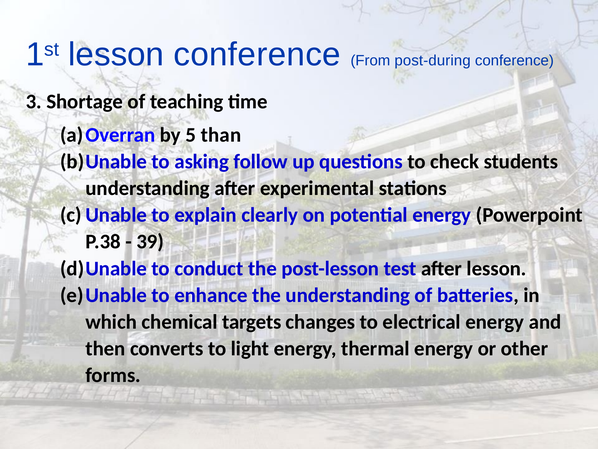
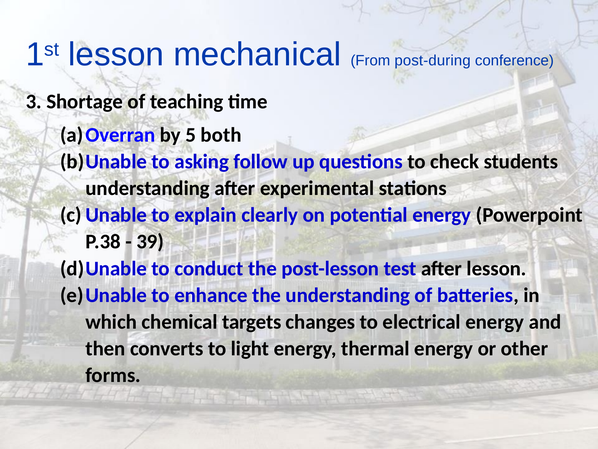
lesson conference: conference -> mechanical
than: than -> both
